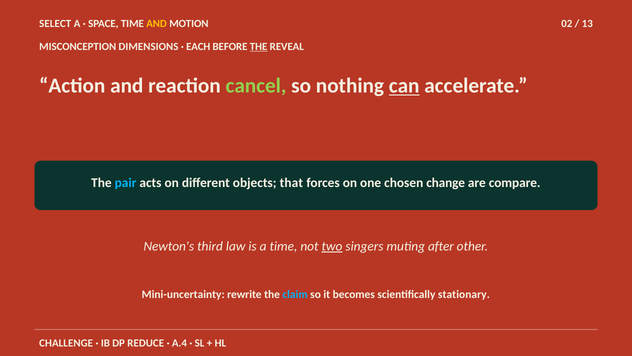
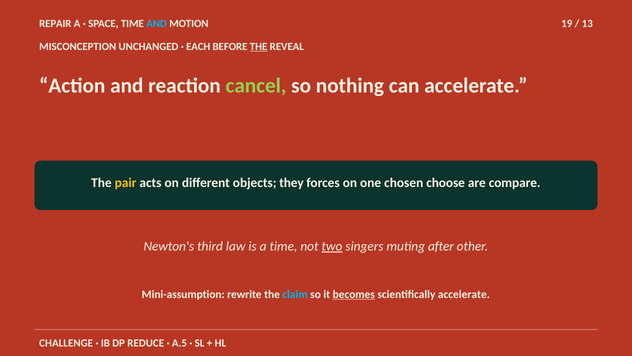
SELECT: SELECT -> REPAIR
AND at (157, 23) colour: yellow -> light blue
02: 02 -> 19
DIMENSIONS: DIMENSIONS -> UNCHANGED
can underline: present -> none
pair colour: light blue -> yellow
that: that -> they
change: change -> choose
Mini-uncertainty: Mini-uncertainty -> Mini-assumption
becomes underline: none -> present
scientifically stationary: stationary -> accelerate
A.4: A.4 -> A.5
